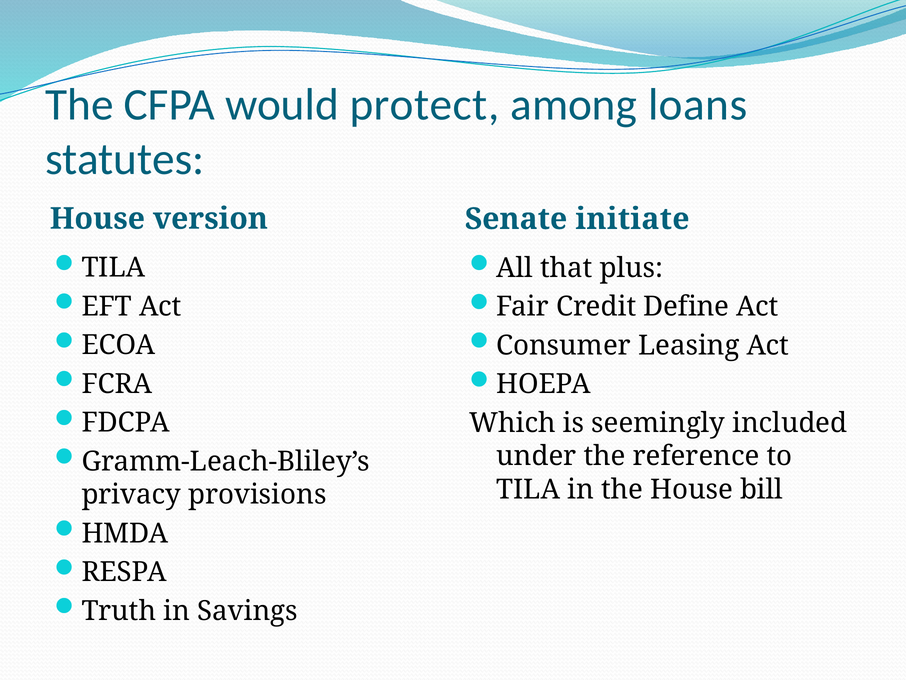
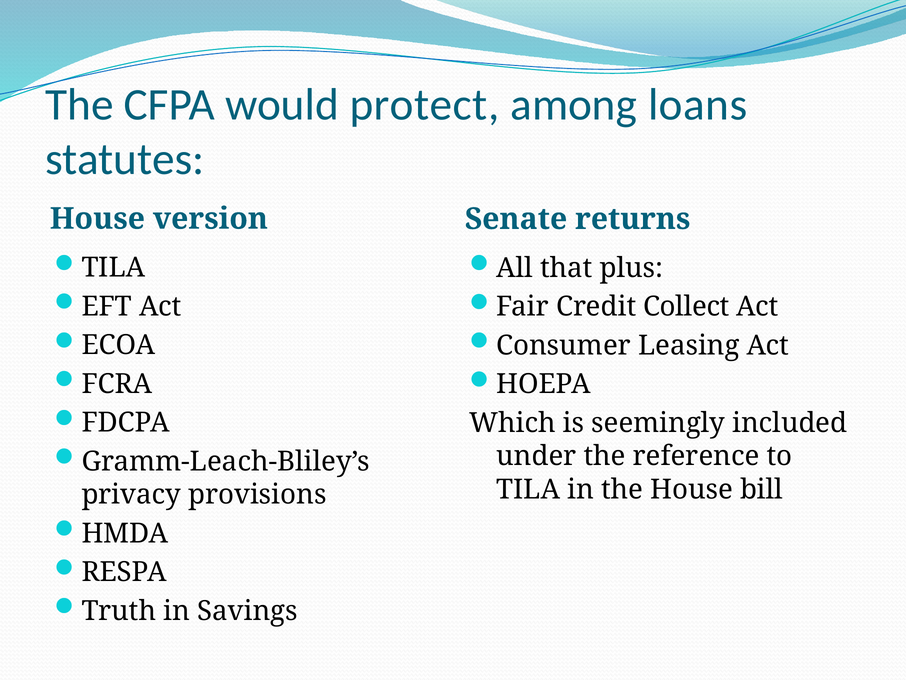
initiate: initiate -> returns
Define: Define -> Collect
